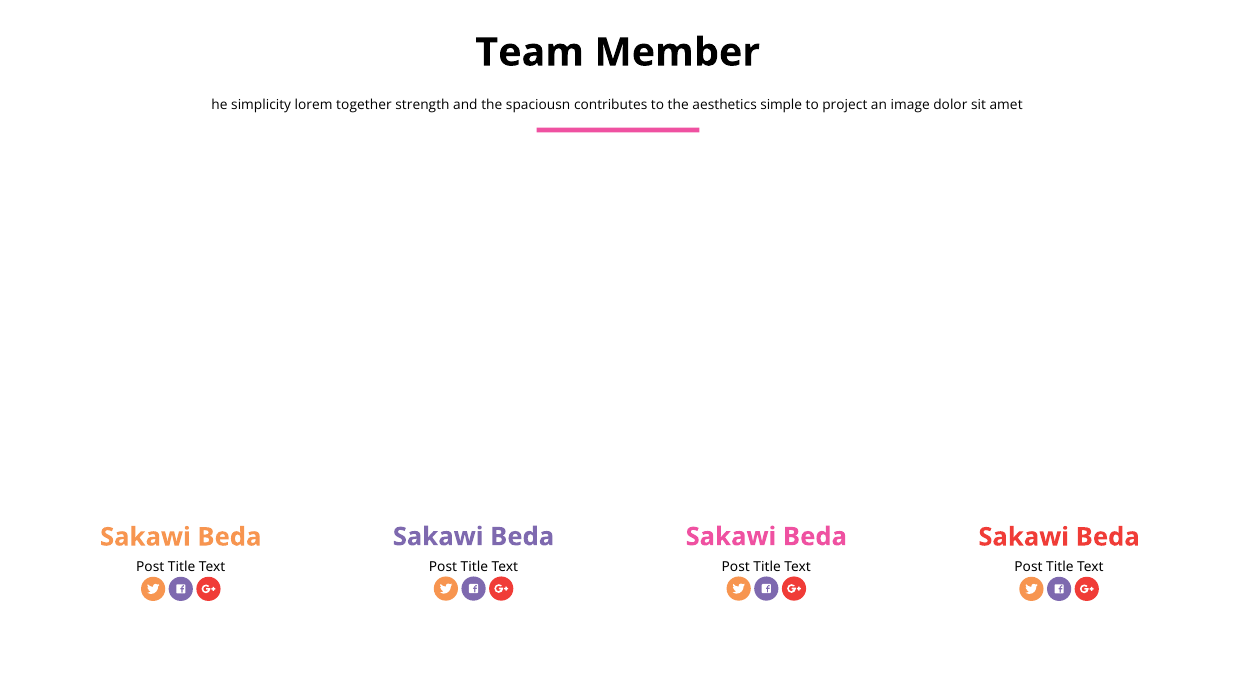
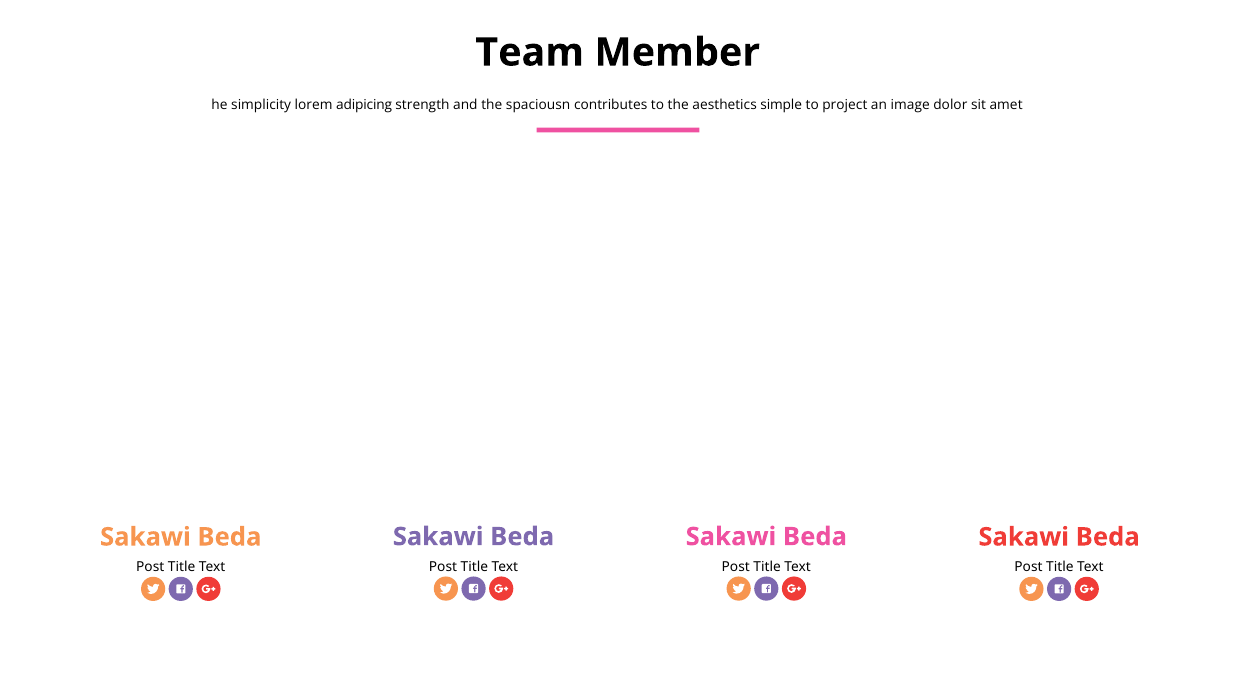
together: together -> adipicing
